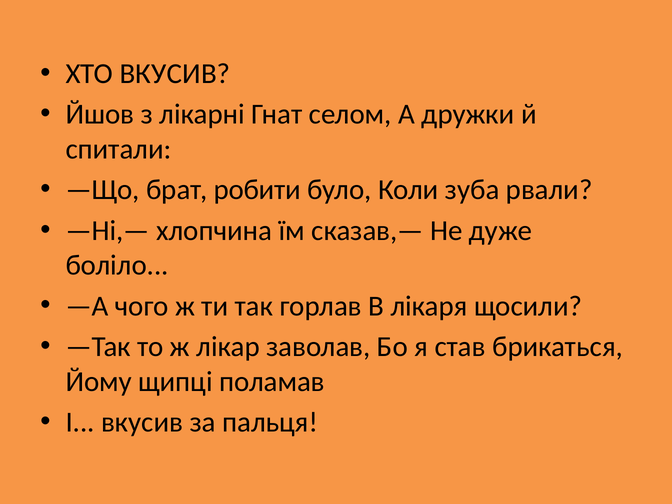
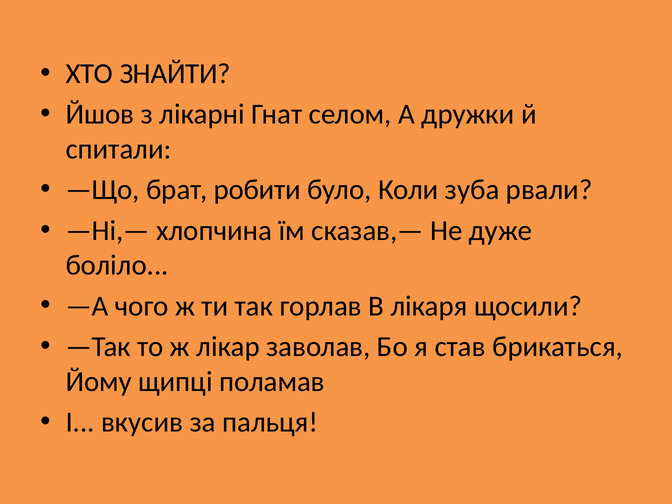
ХТО ВКУСИВ: ВКУСИВ -> ЗНАЙТИ
